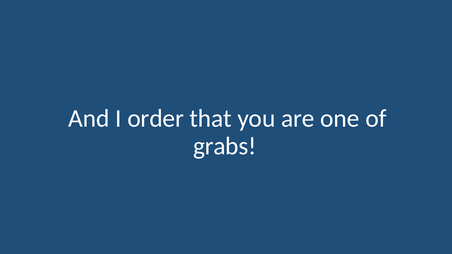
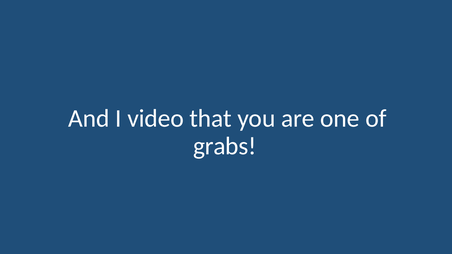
order: order -> video
